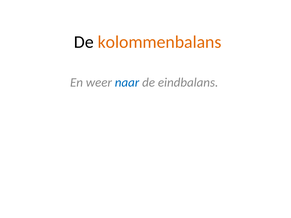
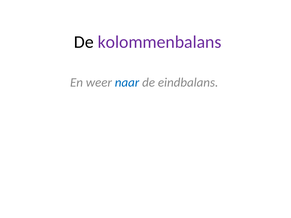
kolommenbalans colour: orange -> purple
